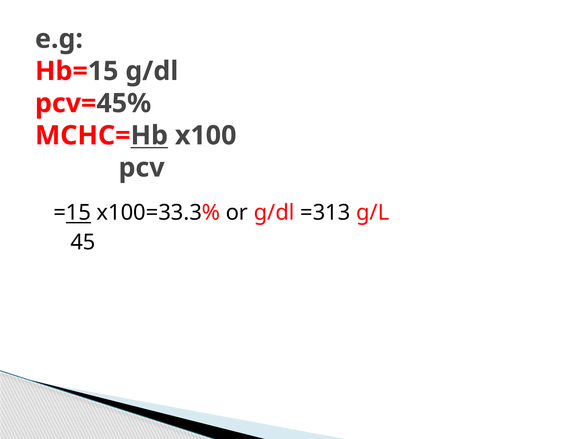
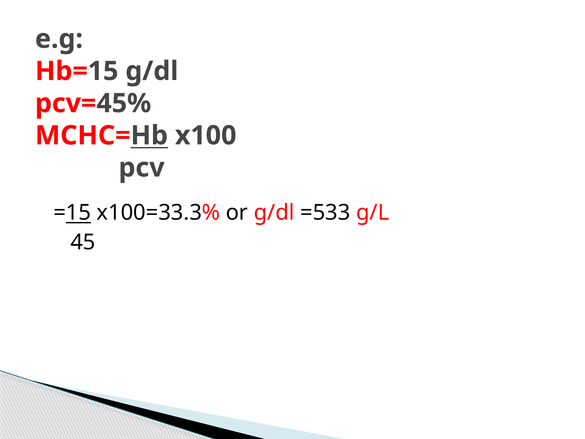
=313: =313 -> =533
